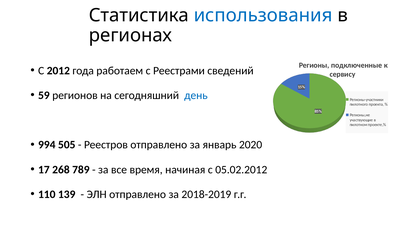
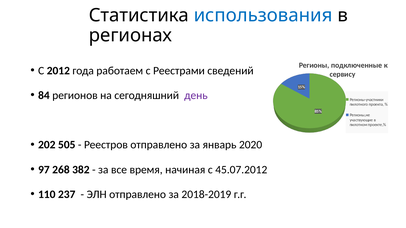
59: 59 -> 84
день colour: blue -> purple
994: 994 -> 202
17: 17 -> 97
789: 789 -> 382
05.02.2012: 05.02.2012 -> 45.07.2012
139: 139 -> 237
